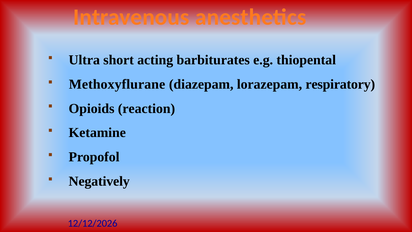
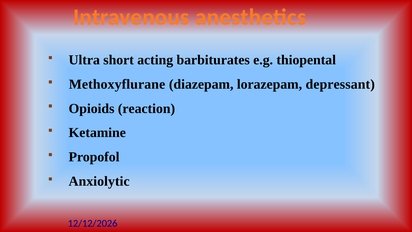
respiratory: respiratory -> depressant
Negatively: Negatively -> Anxiolytic
